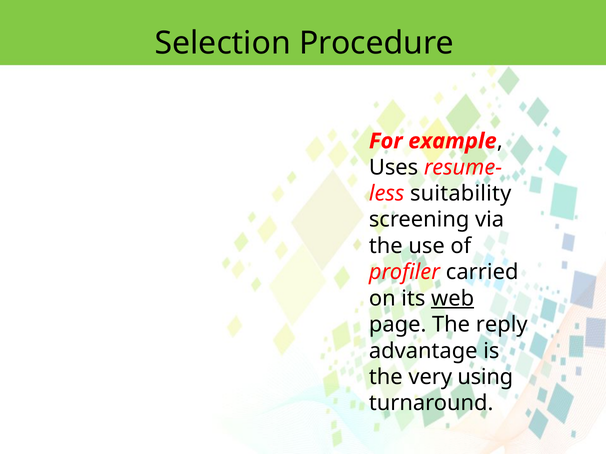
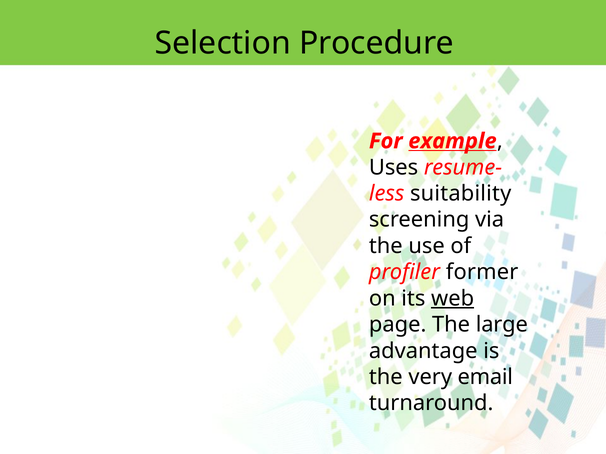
example underline: none -> present
carried: carried -> former
reply: reply -> large
using: using -> email
